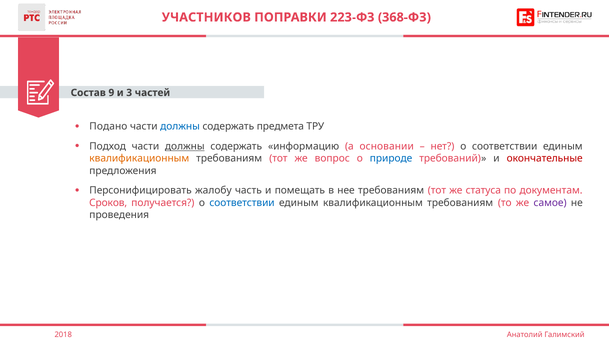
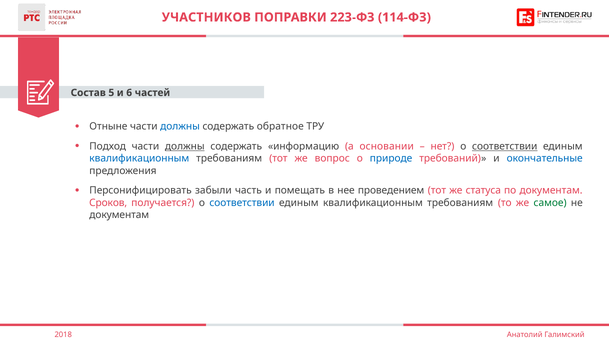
368-ФЗ: 368-ФЗ -> 114-ФЗ
9: 9 -> 5
3: 3 -> 6
Подано: Подано -> Отныне
предмета: предмета -> обратное
соответствии at (505, 146) underline: none -> present
квалификационным at (139, 158) colour: orange -> blue
окончательные colour: red -> blue
жалобу: жалобу -> забыли
нее требованиям: требованиям -> проведением
самое colour: purple -> green
проведения at (119, 215): проведения -> документам
